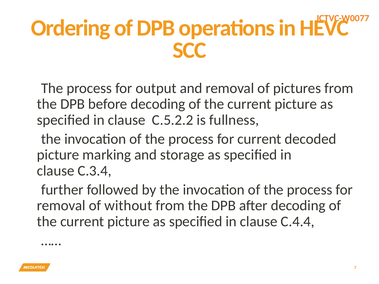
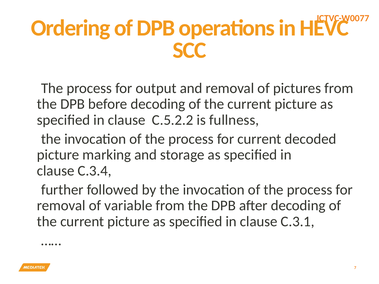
without: without -> variable
C.4.4: C.4.4 -> C.3.1
